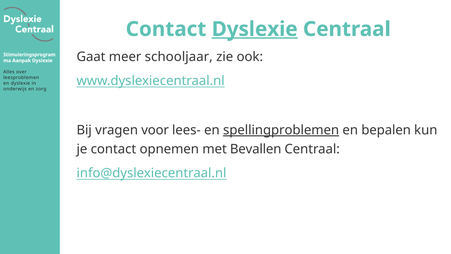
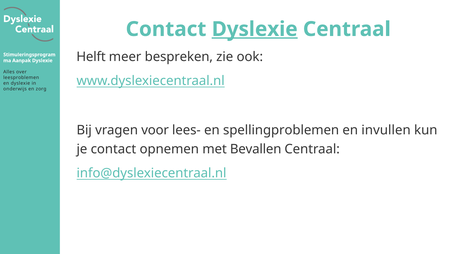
Gaat: Gaat -> Helft
schooljaar: schooljaar -> bespreken
spellingproblemen underline: present -> none
bepalen: bepalen -> invullen
